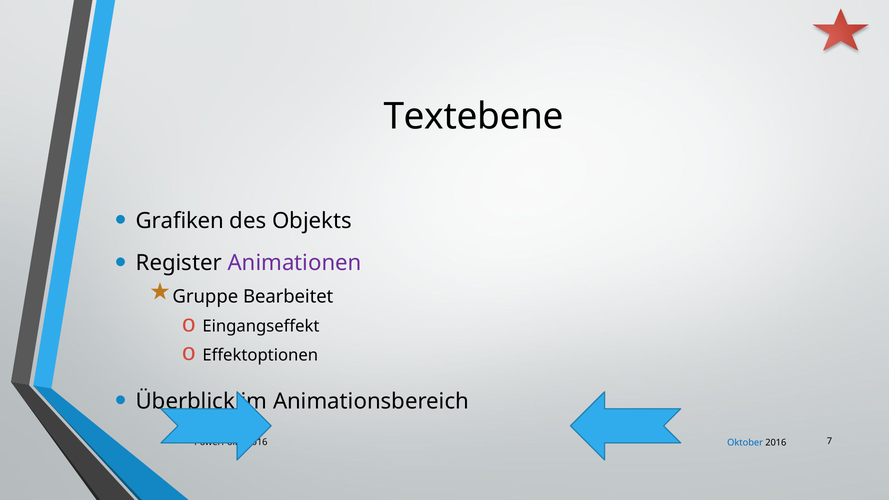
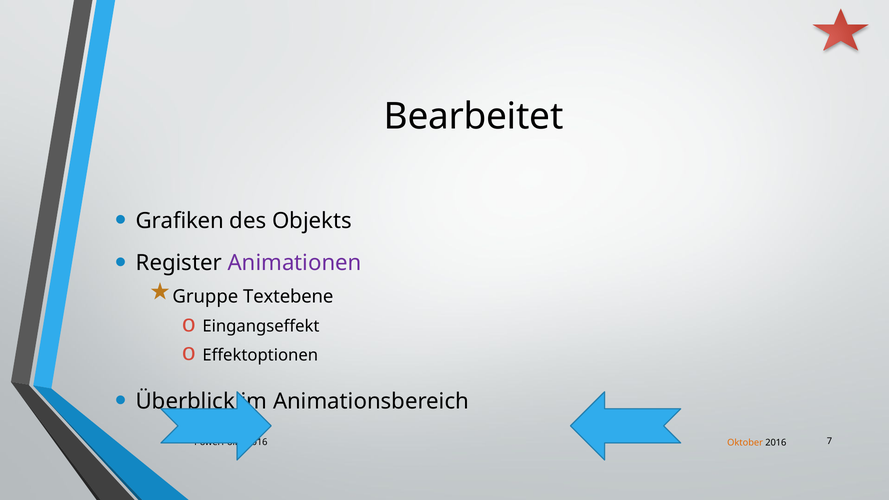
Textebene: Textebene -> Bearbeitet
Bearbeitet: Bearbeitet -> Textebene
Oktober colour: blue -> orange
